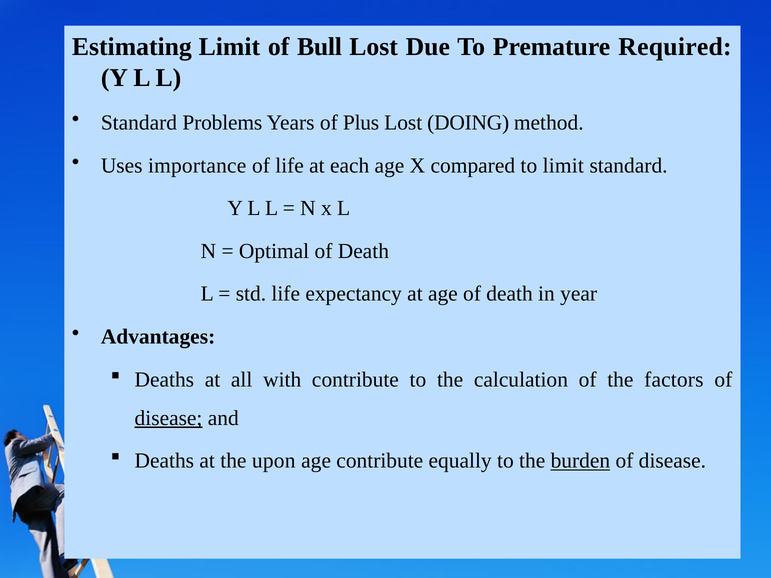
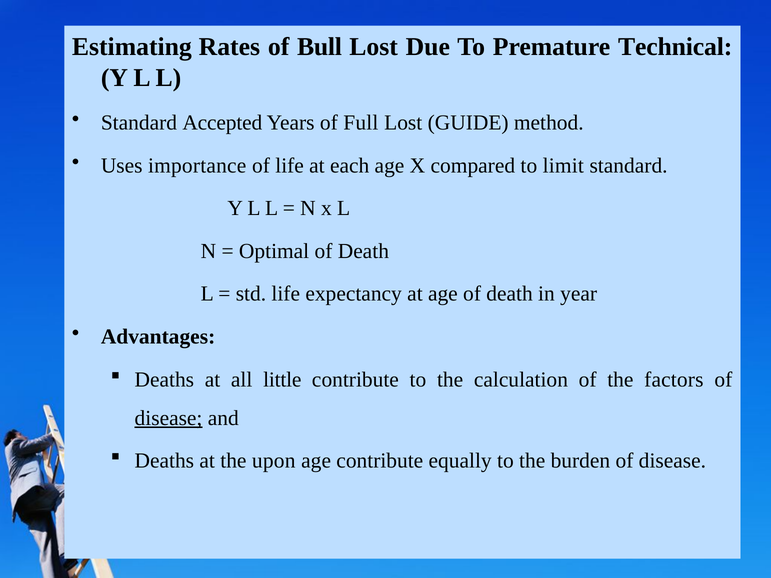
Estimating Limit: Limit -> Rates
Required: Required -> Technical
Problems: Problems -> Accepted
Plus: Plus -> Full
DOING: DOING -> GUIDE
with: with -> little
burden underline: present -> none
